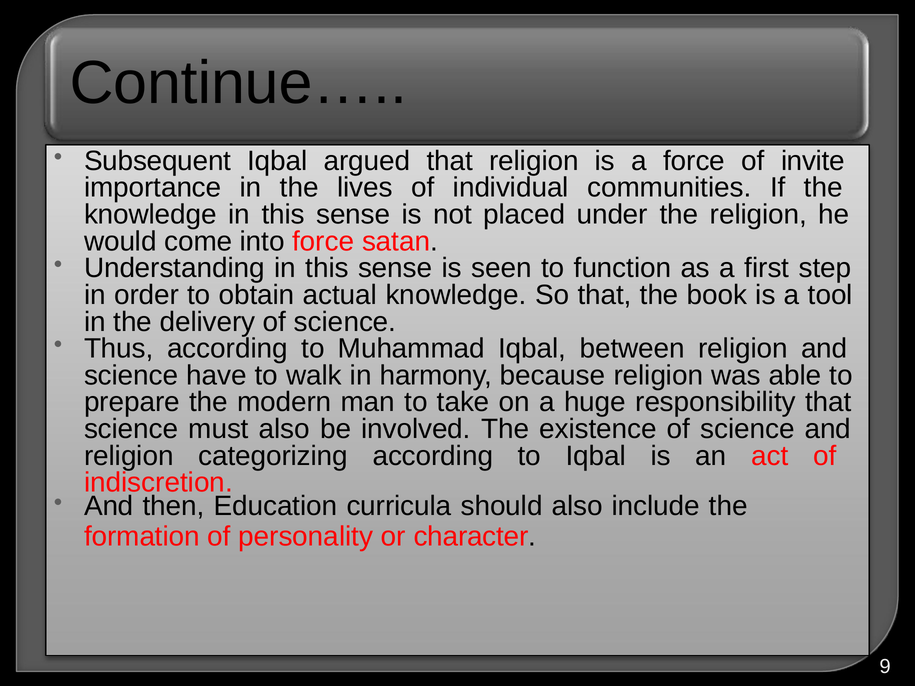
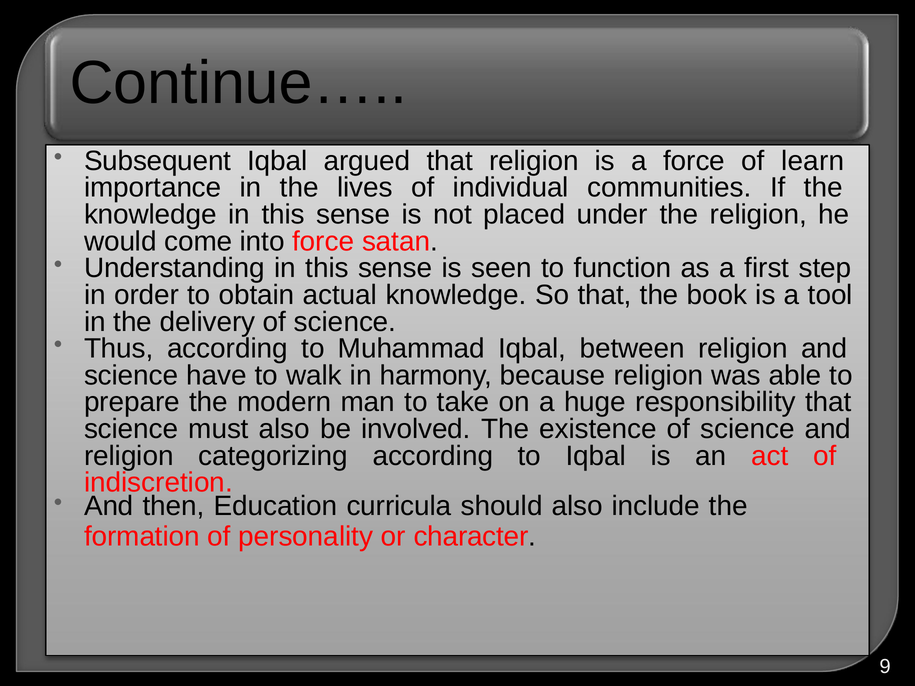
invite: invite -> learn
